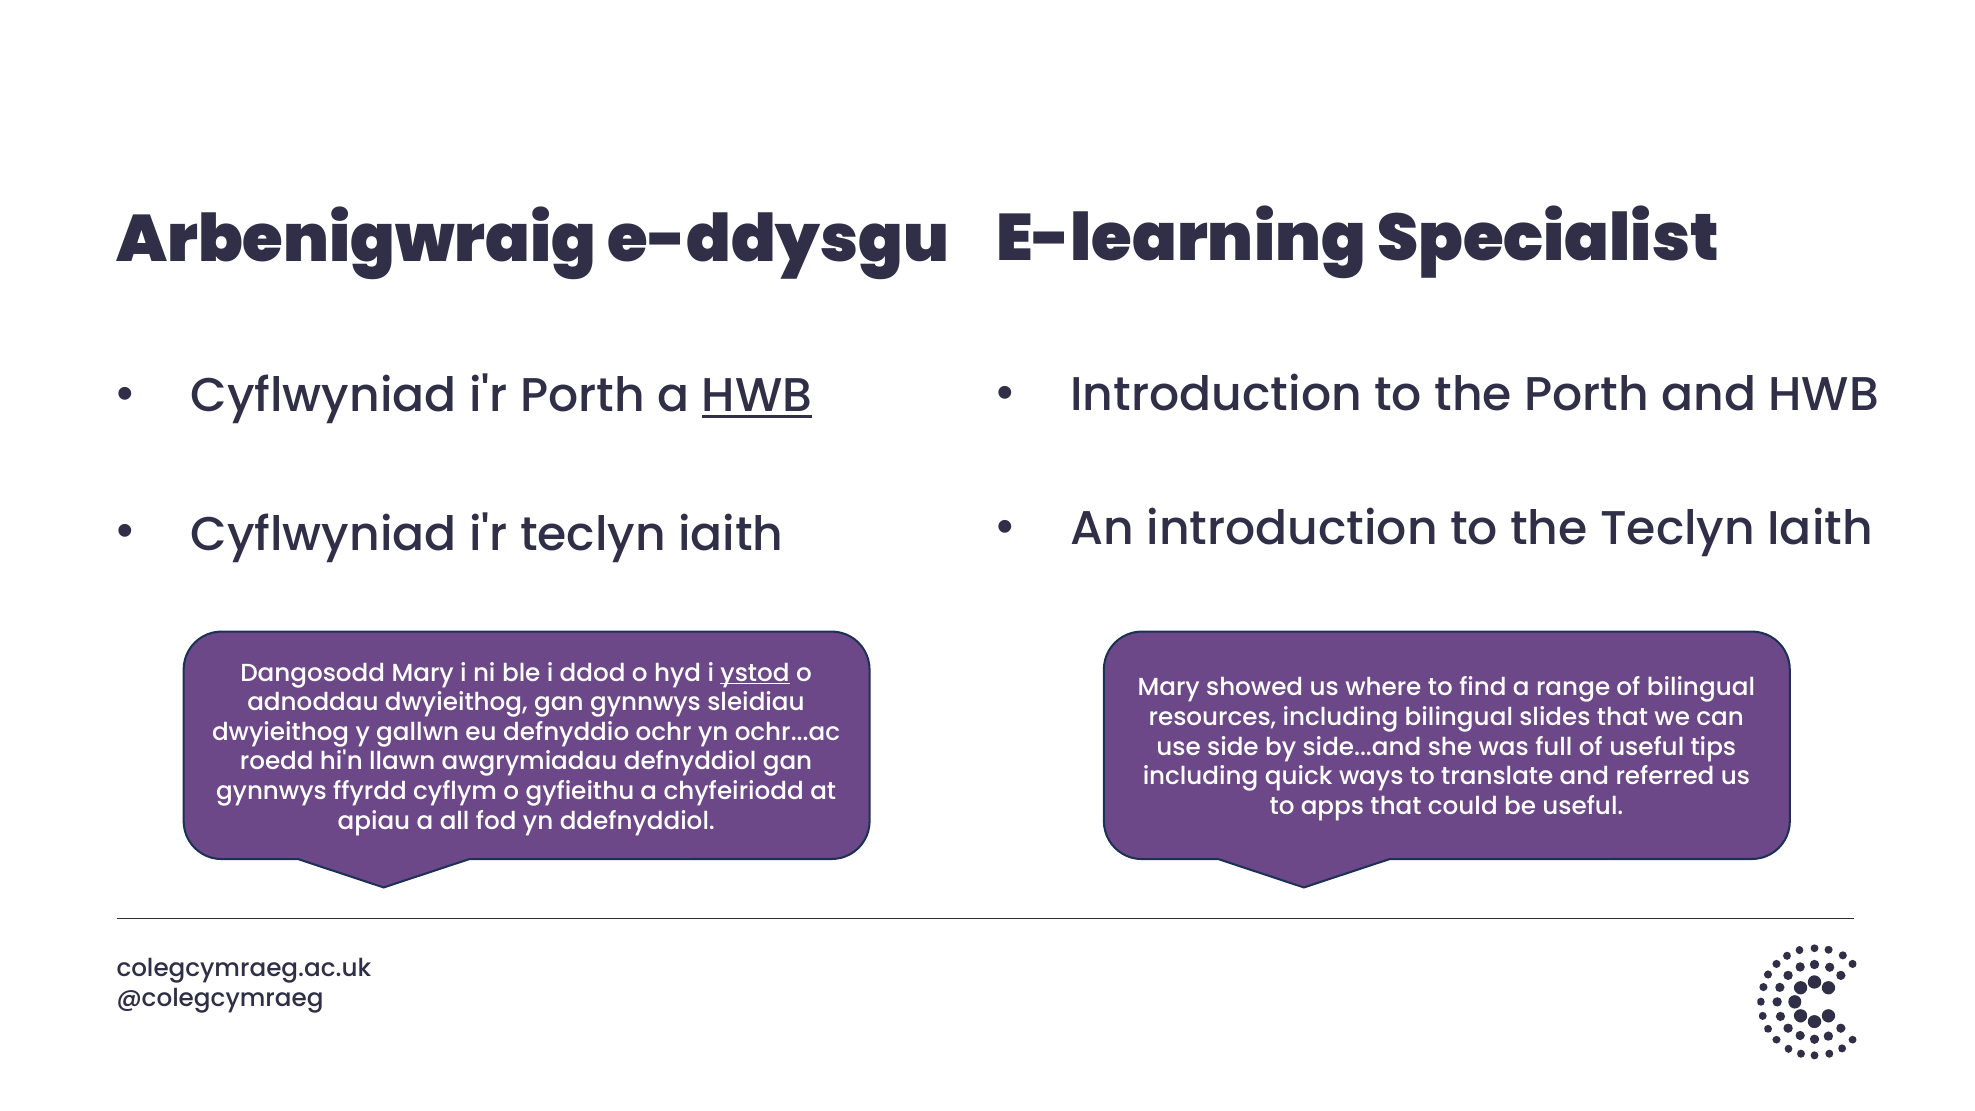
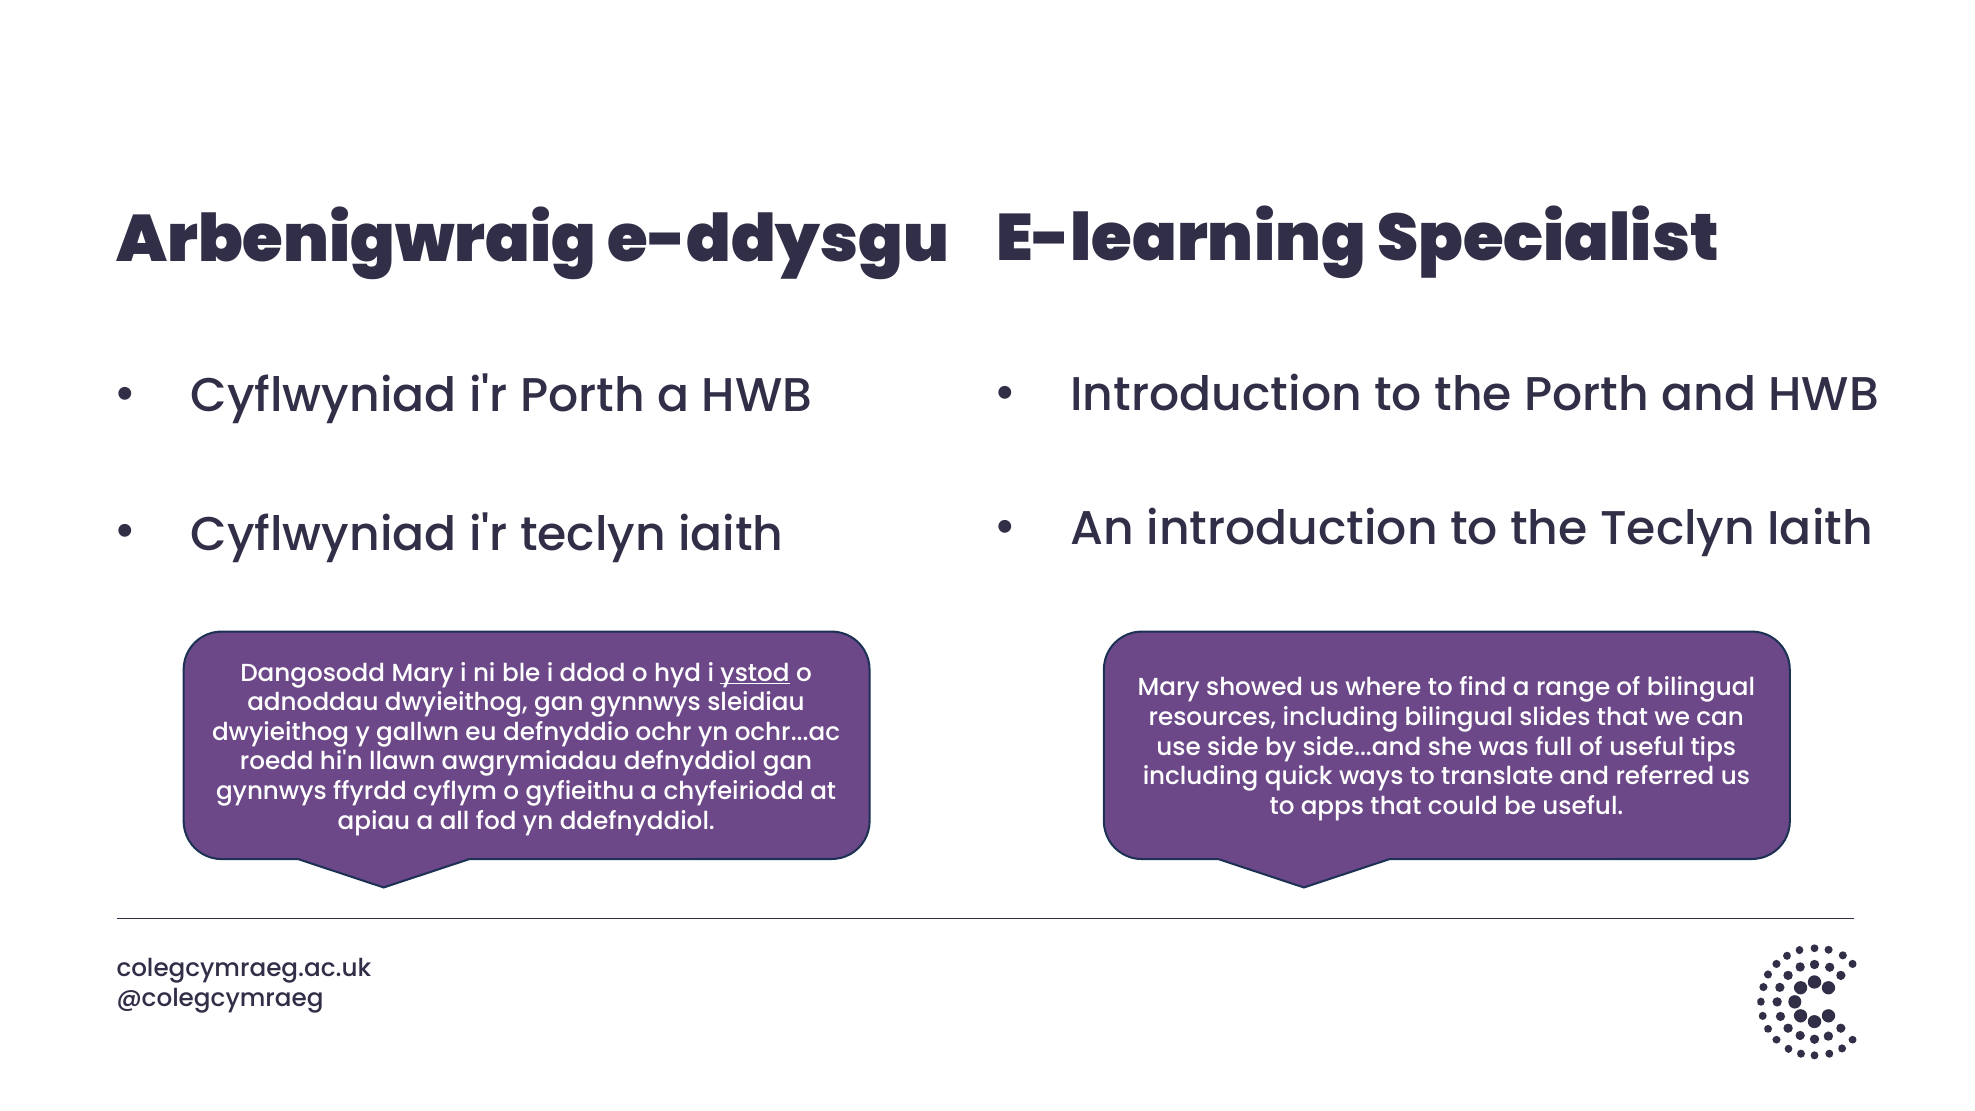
HWB at (757, 396) underline: present -> none
